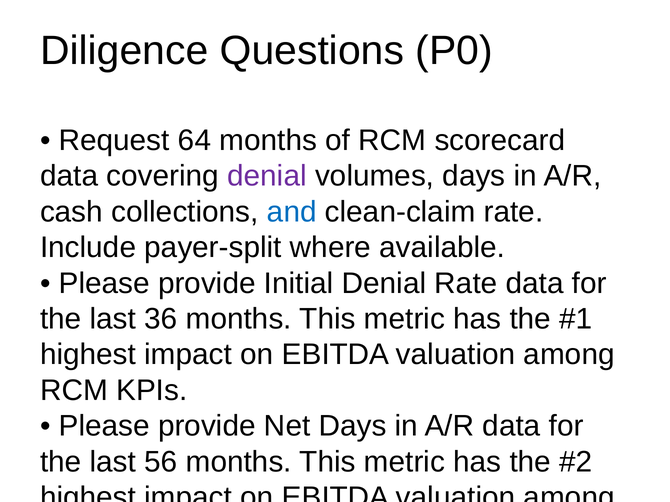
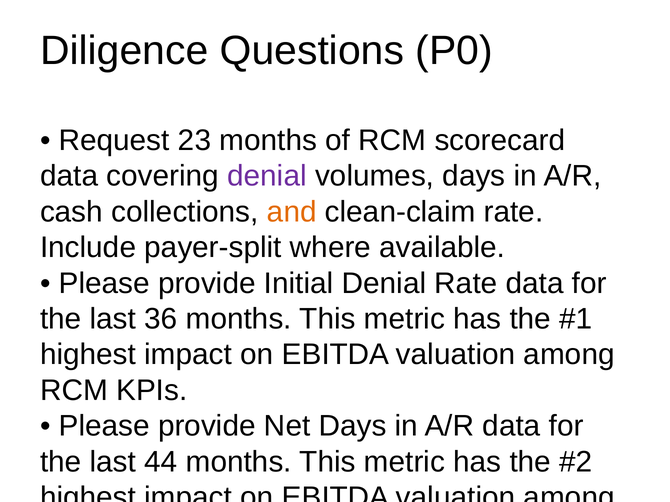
64: 64 -> 23
and colour: blue -> orange
56: 56 -> 44
